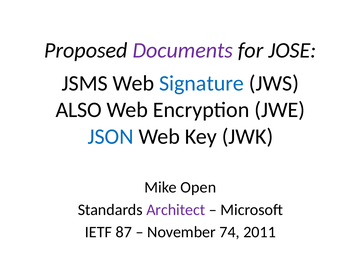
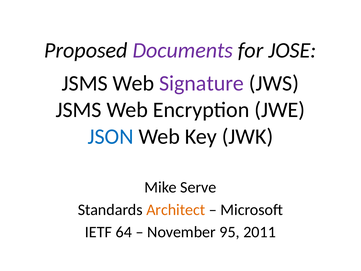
Signature colour: blue -> purple
ALSO at (79, 110): ALSO -> JSMS
Open: Open -> Serve
Architect colour: purple -> orange
87: 87 -> 64
74: 74 -> 95
